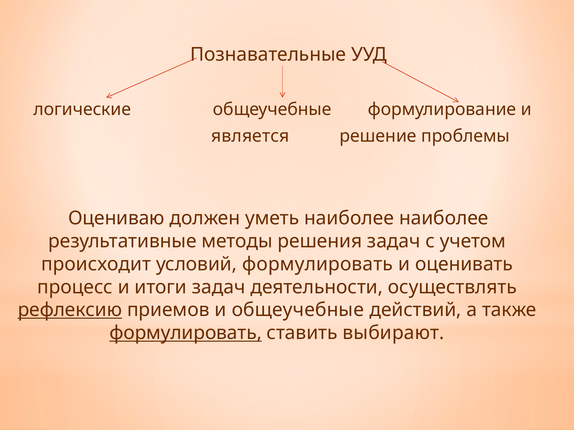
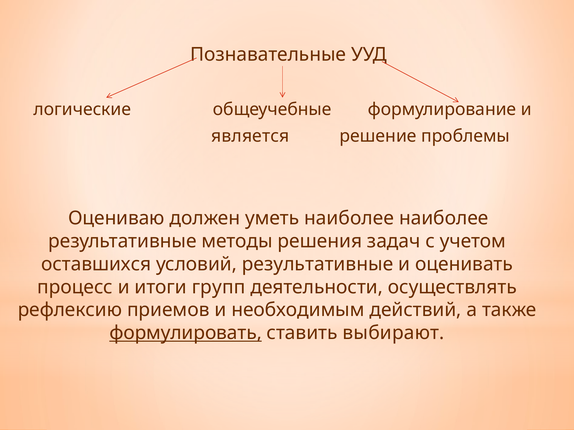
происходит: происходит -> оставшихся
условий формулировать: формулировать -> результативные
итоги задач: задач -> групп
рефлексию underline: present -> none
и общеучебные: общеучебные -> необходимым
